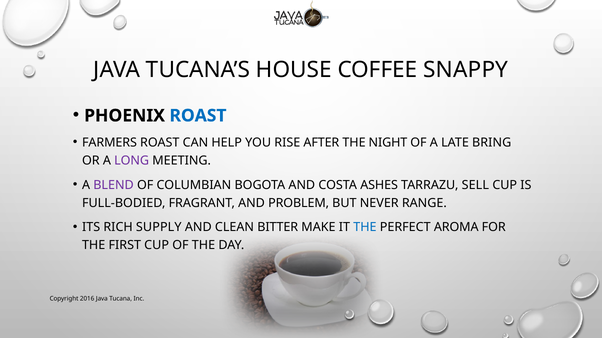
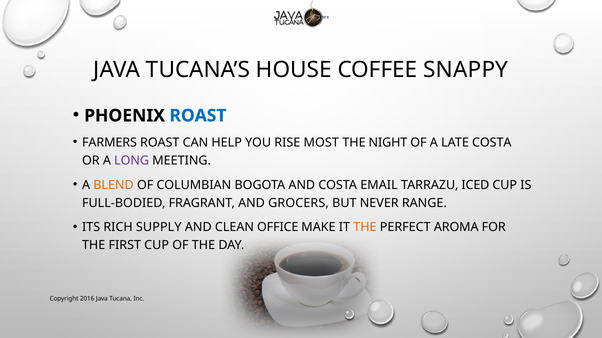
AFTER: AFTER -> MOST
LATE BRING: BRING -> COSTA
BLEND colour: purple -> orange
ASHES: ASHES -> EMAIL
SELL: SELL -> ICED
PROBLEM: PROBLEM -> GROCERS
BITTER: BITTER -> OFFICE
THE at (365, 228) colour: blue -> orange
